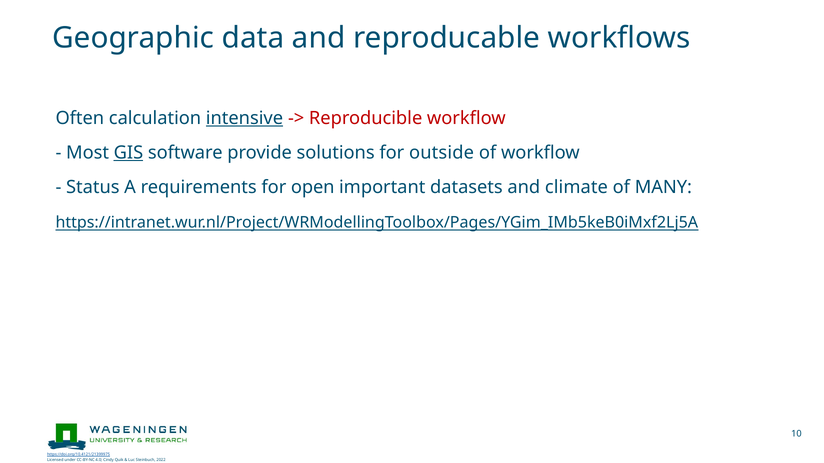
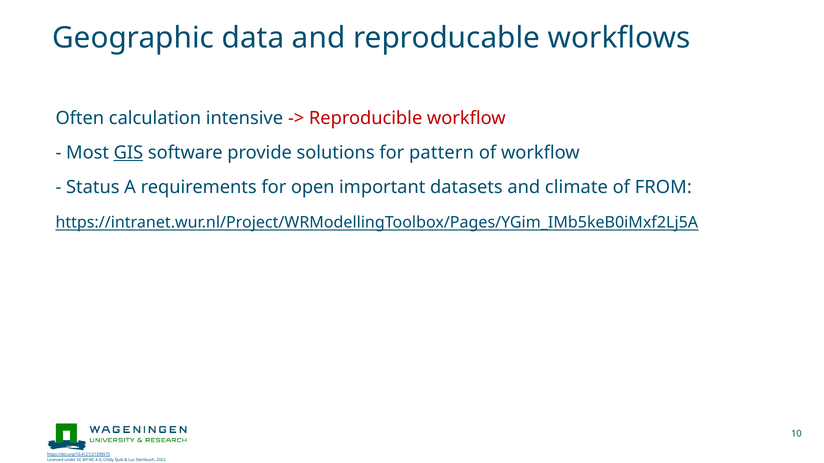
intensive underline: present -> none
outside: outside -> pattern
MANY: MANY -> FROM
